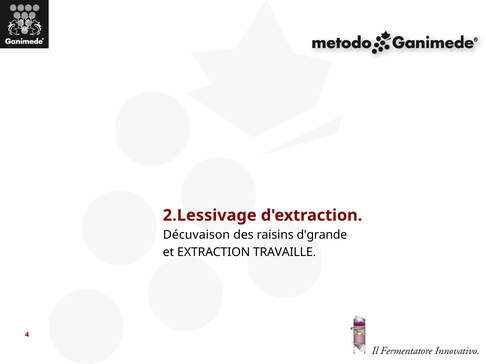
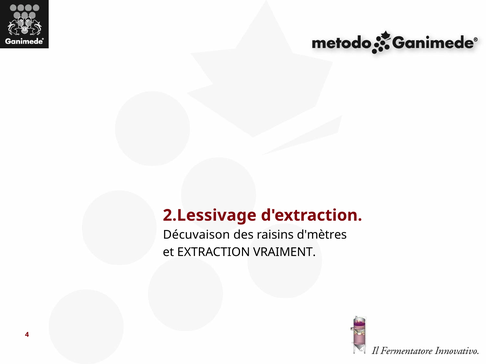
d'grande: d'grande -> d'mètres
TRAVAILLE: TRAVAILLE -> VRAIMENT
